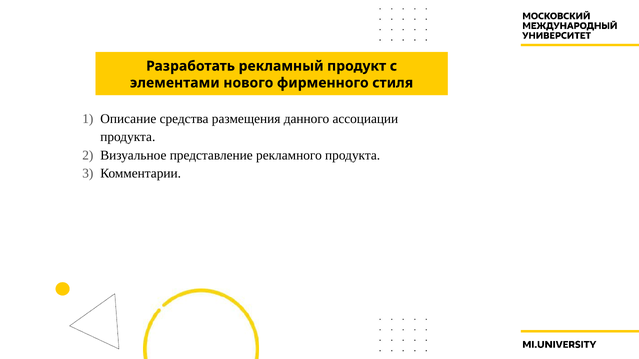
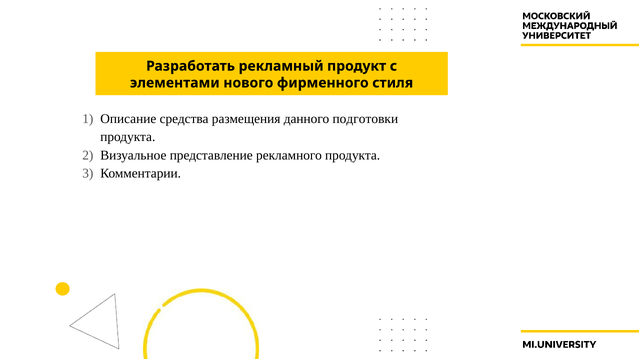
ассоциации: ассоциации -> подготовки
